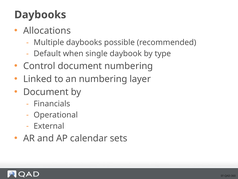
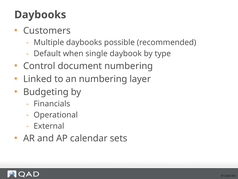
Allocations: Allocations -> Customers
Document at (46, 92): Document -> Budgeting
